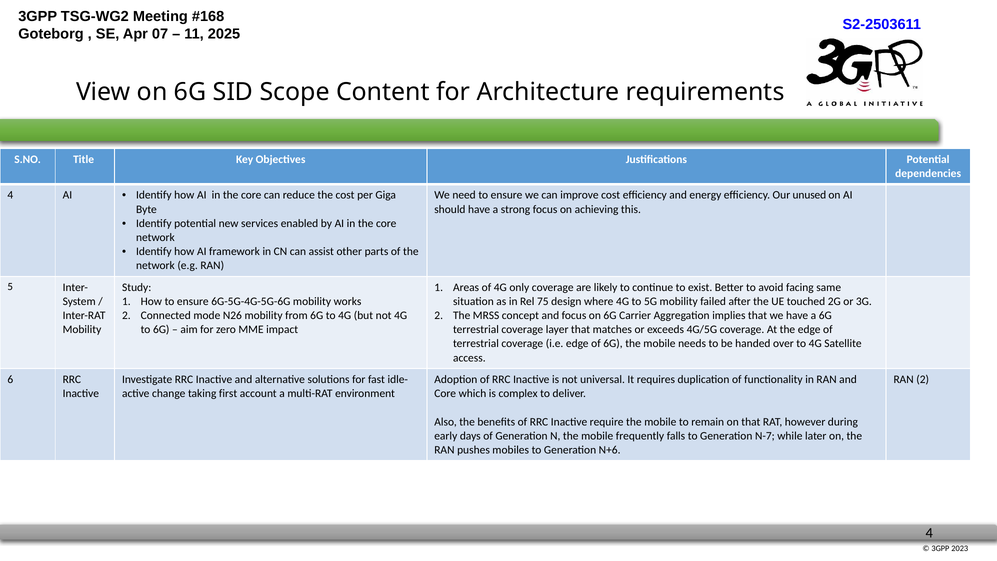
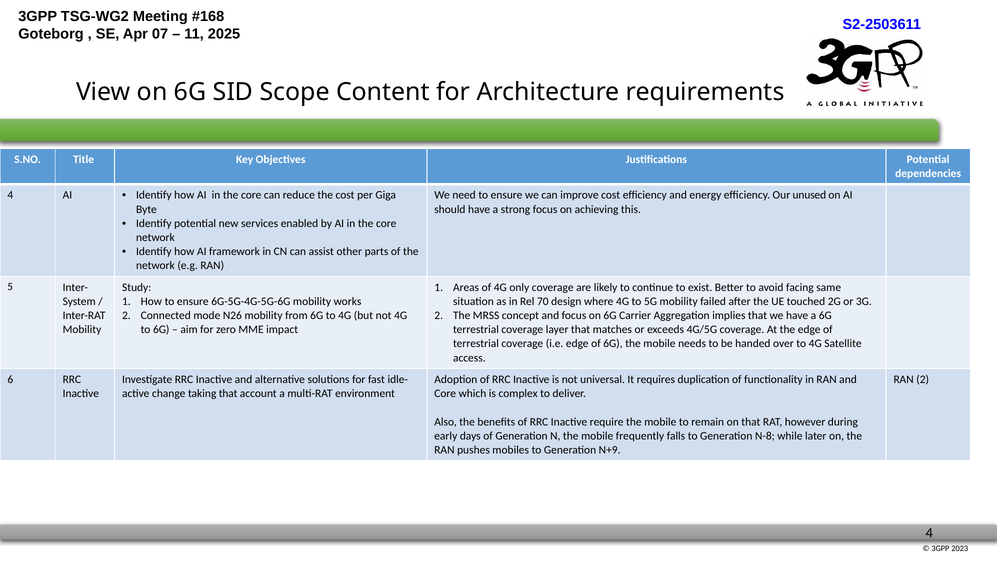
75: 75 -> 70
taking first: first -> that
N-7: N-7 -> N-8
N+6: N+6 -> N+9
